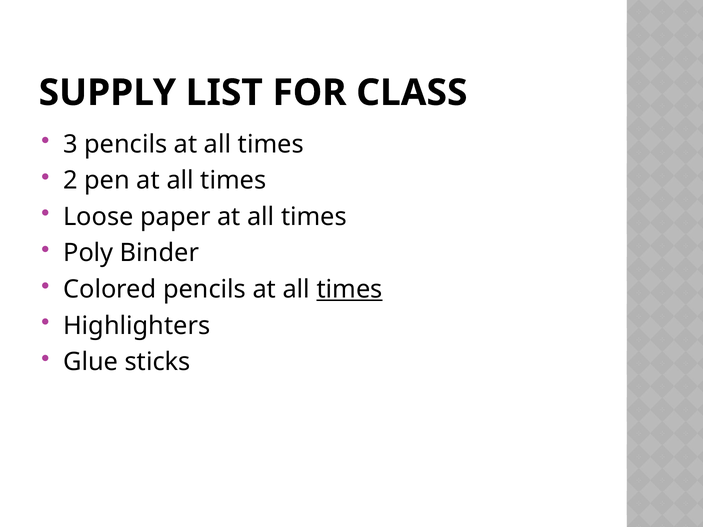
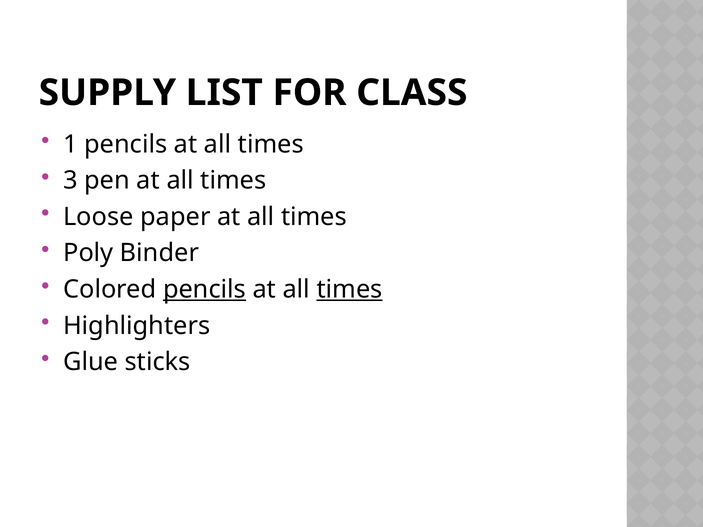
3: 3 -> 1
2: 2 -> 3
pencils at (205, 290) underline: none -> present
